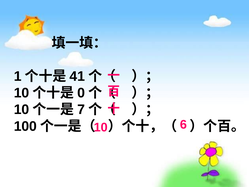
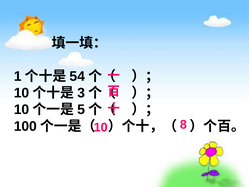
41: 41 -> 54
0: 0 -> 3
7: 7 -> 5
6: 6 -> 8
